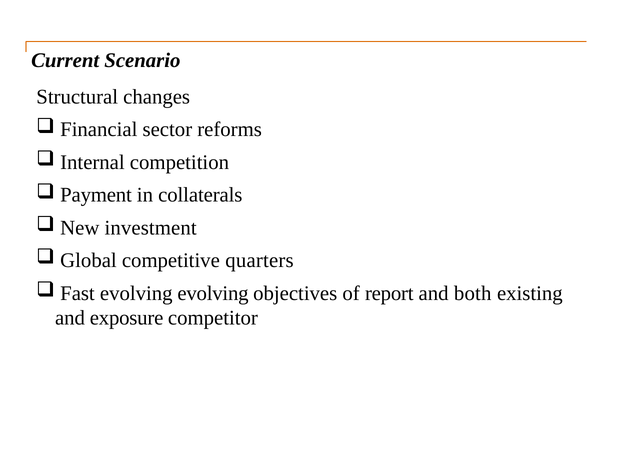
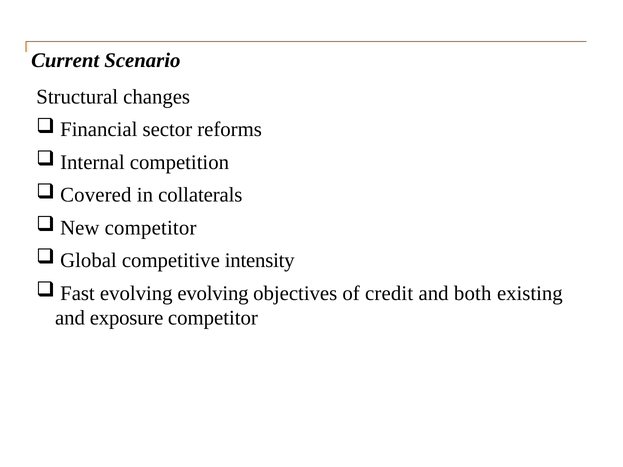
Payment: Payment -> Covered
New investment: investment -> competitor
quarters: quarters -> intensity
report: report -> credit
